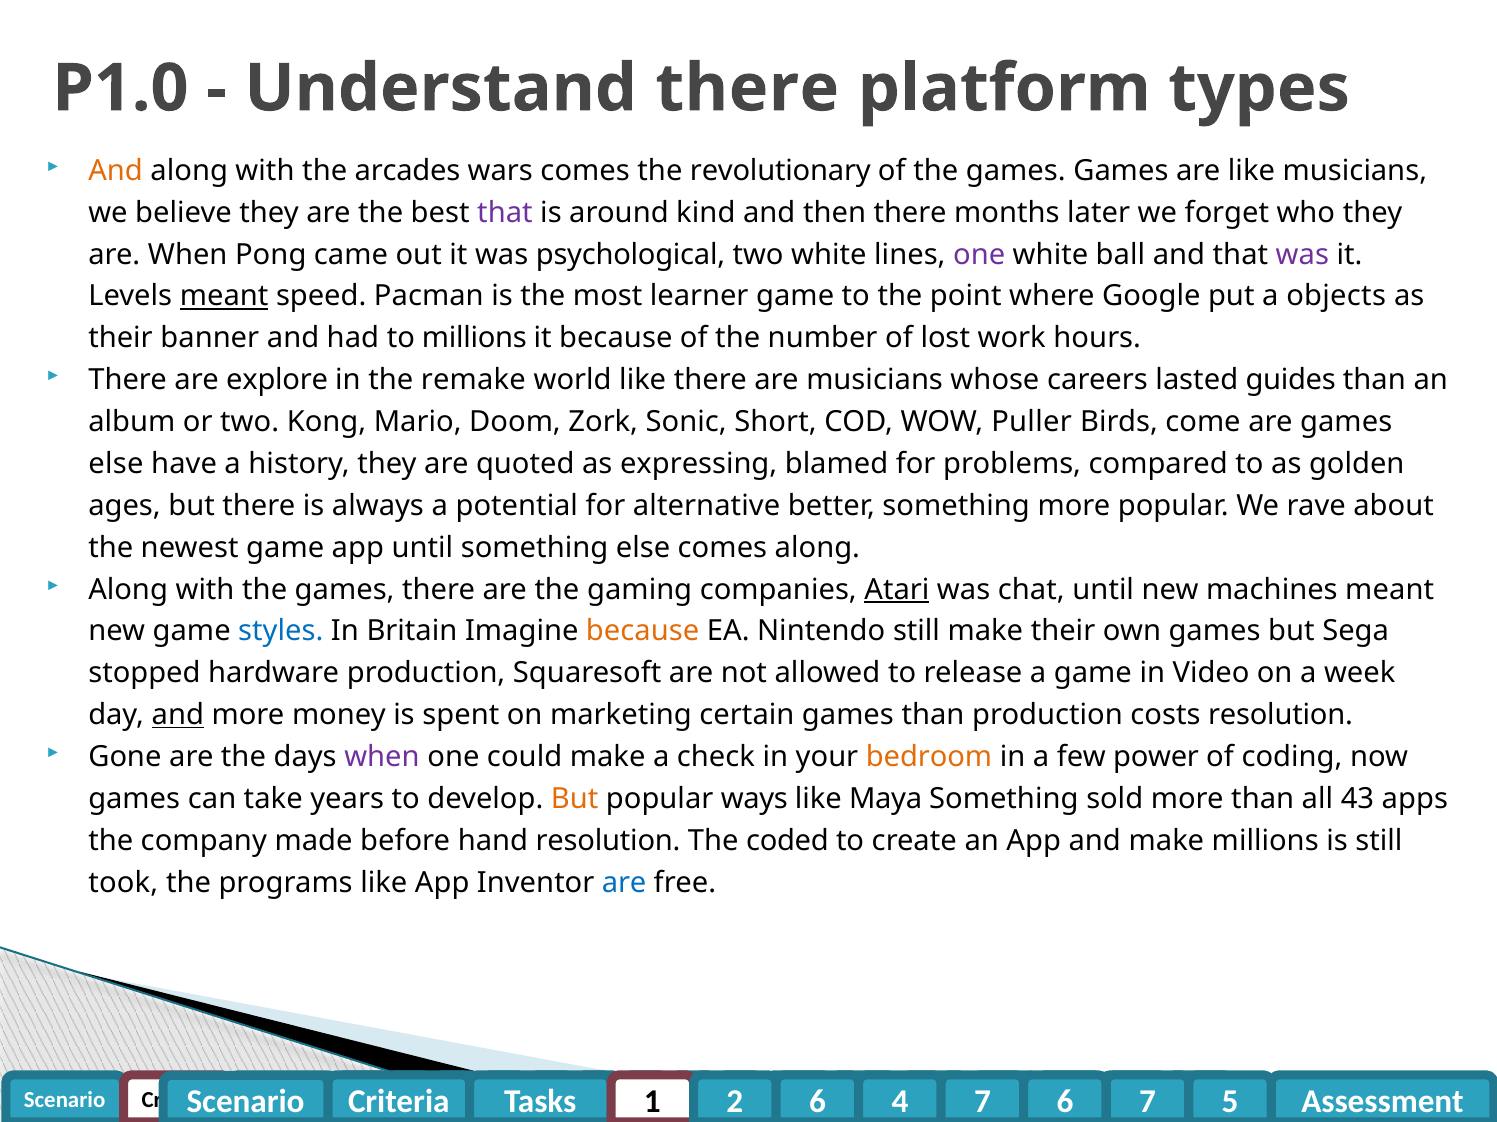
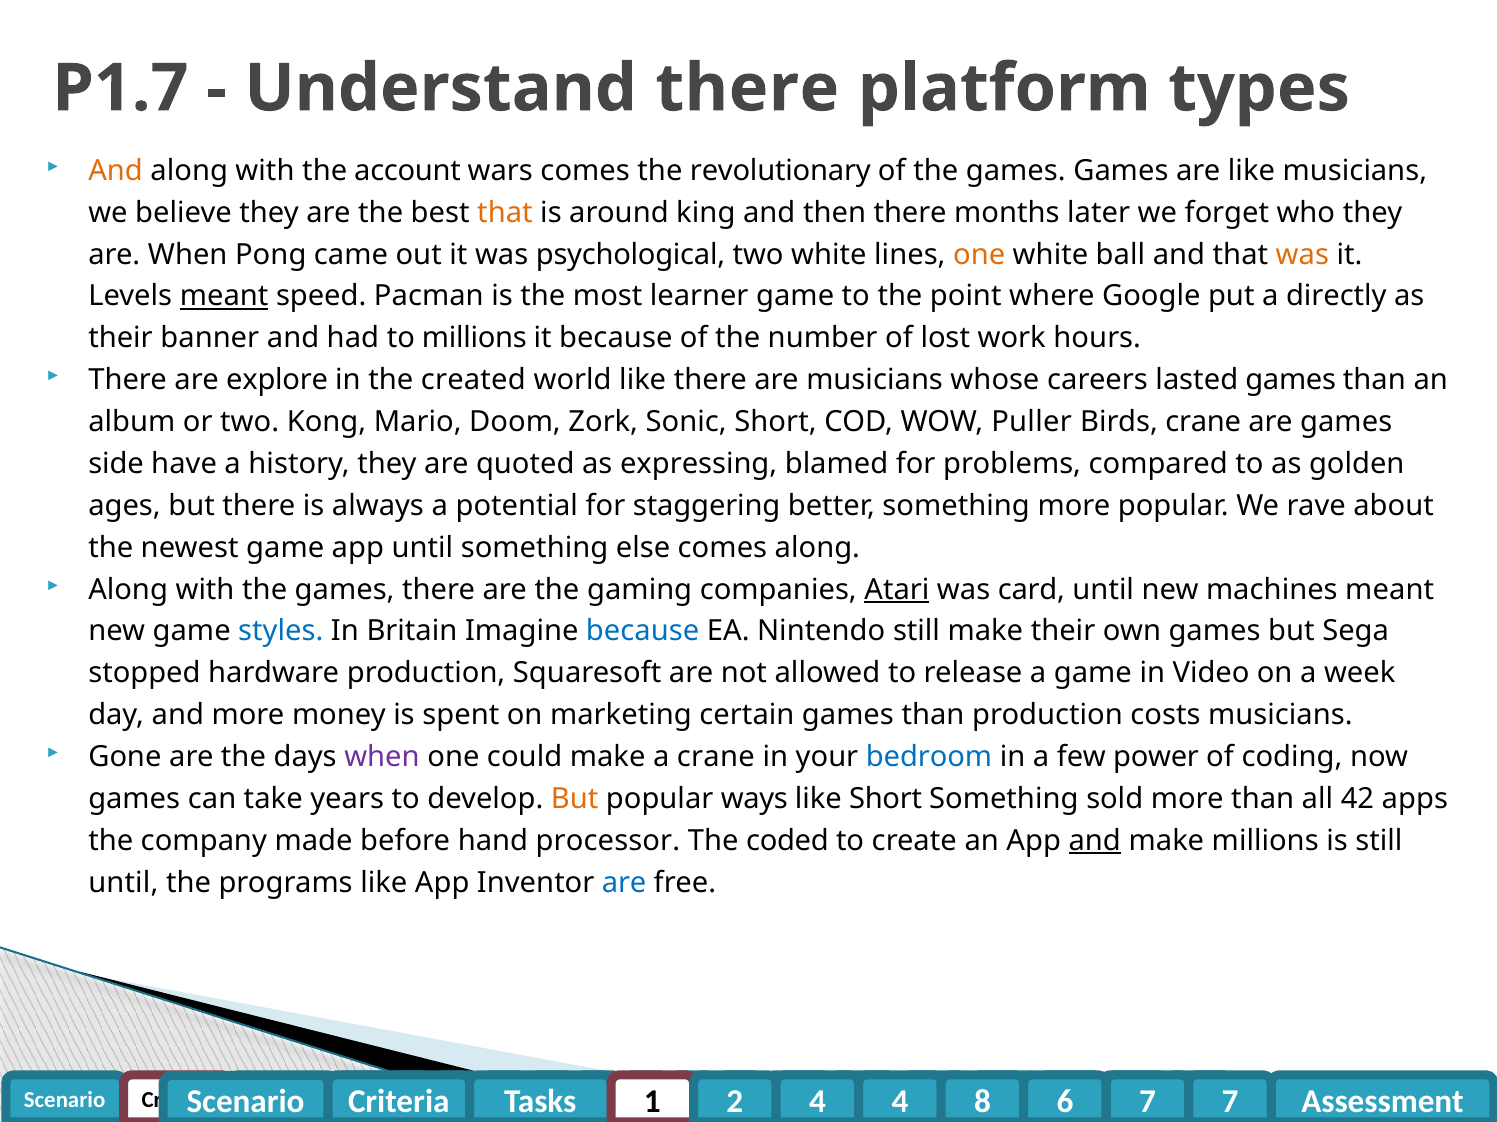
P1.0: P1.0 -> P1.7
arcades: arcades -> account
that at (505, 213) colour: purple -> orange
kind: kind -> king
one at (979, 255) colour: purple -> orange
was at (1302, 255) colour: purple -> orange
objects: objects -> directly
remake: remake -> created
lasted guides: guides -> games
Birds come: come -> crane
else at (116, 464): else -> side
alternative: alternative -> staggering
chat: chat -> card
because at (643, 632) colour: orange -> blue
and at (178, 716) underline: present -> none
costs resolution: resolution -> musicians
a check: check -> crane
bedroom colour: orange -> blue
like Maya: Maya -> Short
43: 43 -> 42
hand resolution: resolution -> processor
and at (1095, 841) underline: none -> present
took at (123, 883): took -> until
6 at (817, 1103): 6 -> 4
4 7: 7 -> 8
5 at (1230, 1103): 5 -> 7
